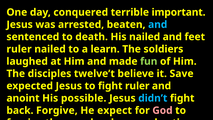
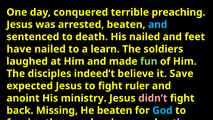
important: important -> preaching
ruler at (19, 49): ruler -> have
twelve’t: twelve’t -> indeed’t
possible: possible -> ministry
didn’t colour: light blue -> pink
back Forgive: Forgive -> Missing
He expect: expect -> beaten
God colour: pink -> light blue
